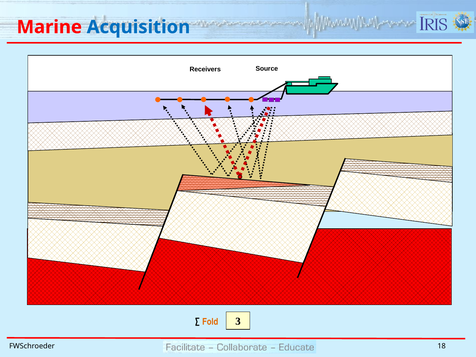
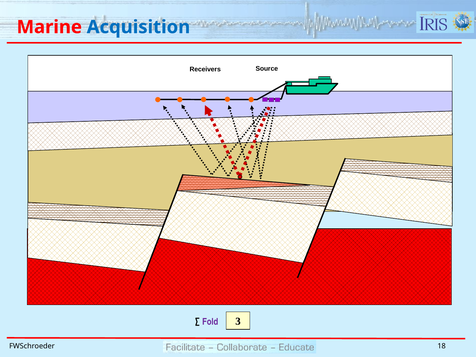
Fold colour: orange -> purple
